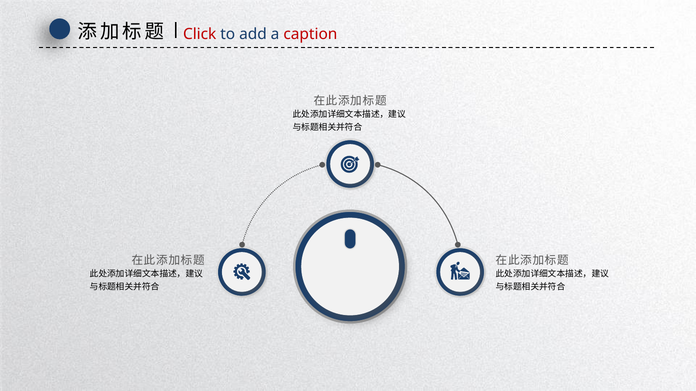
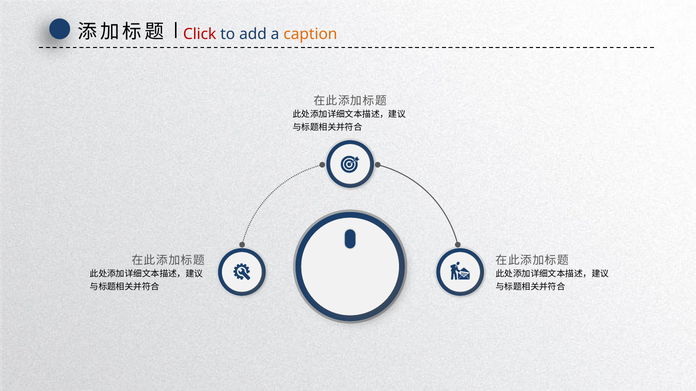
caption colour: red -> orange
